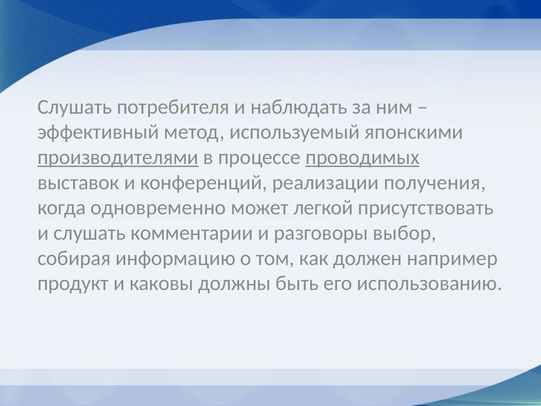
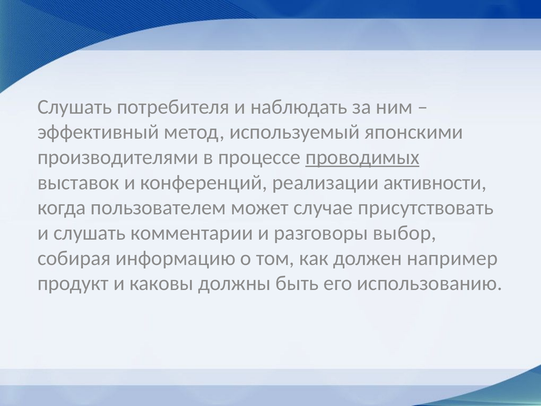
производителями underline: present -> none
получения: получения -> активности
одновременно: одновременно -> пользователем
легкой: легкой -> случае
